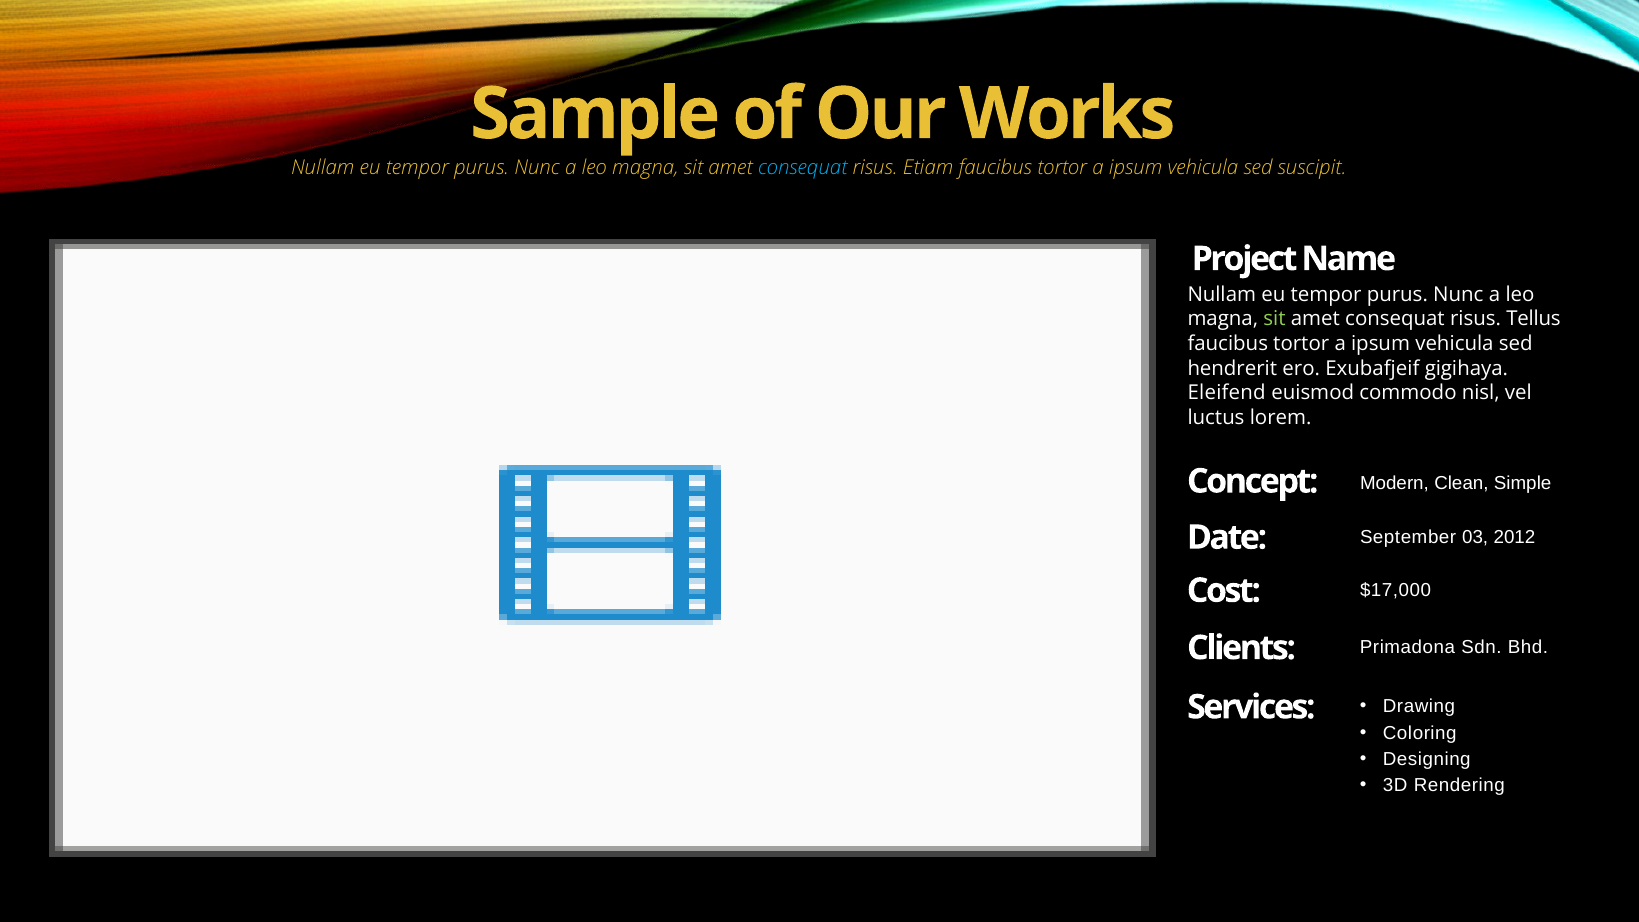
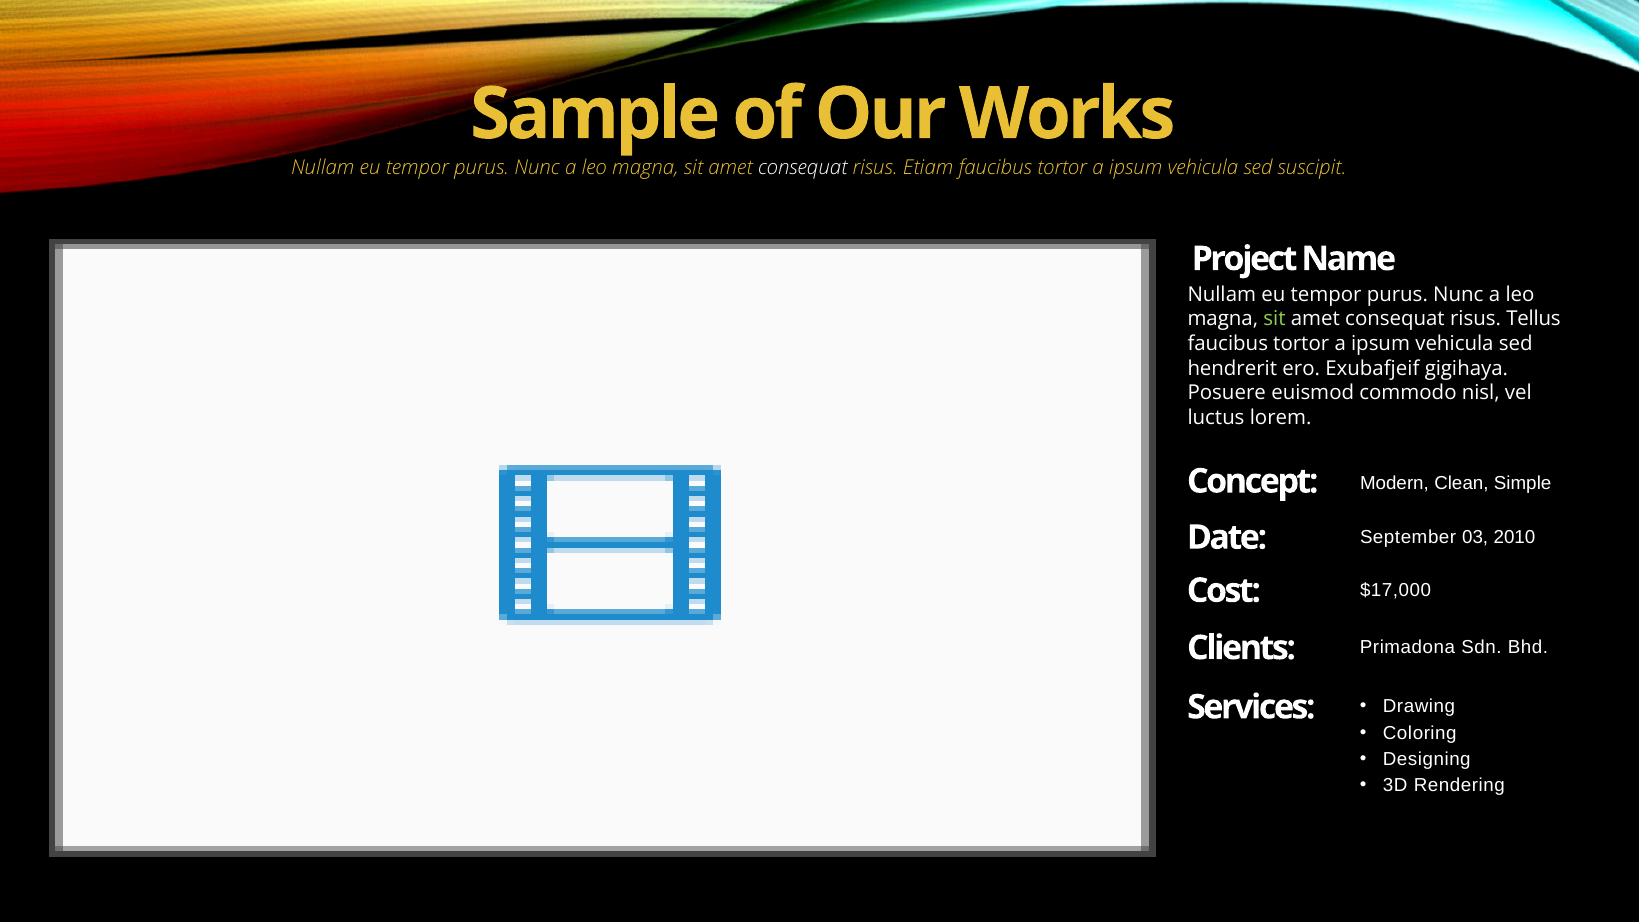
consequat at (803, 168) colour: light blue -> white
Eleifend: Eleifend -> Posuere
2012: 2012 -> 2010
